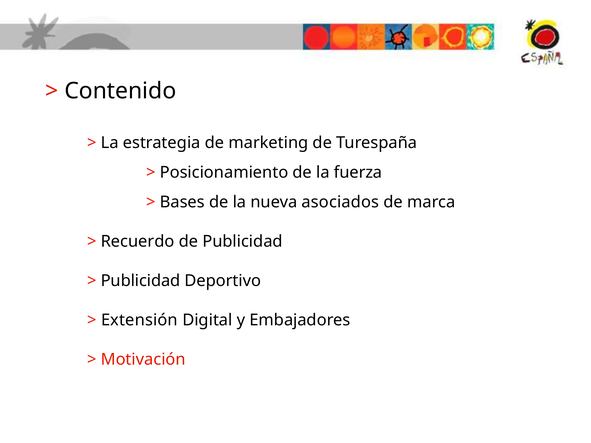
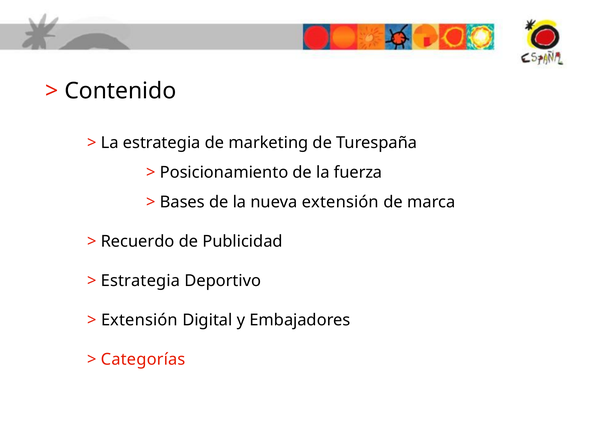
nueva asociados: asociados -> extensión
Publicidad at (141, 281): Publicidad -> Estrategia
Motivación: Motivación -> Categorías
